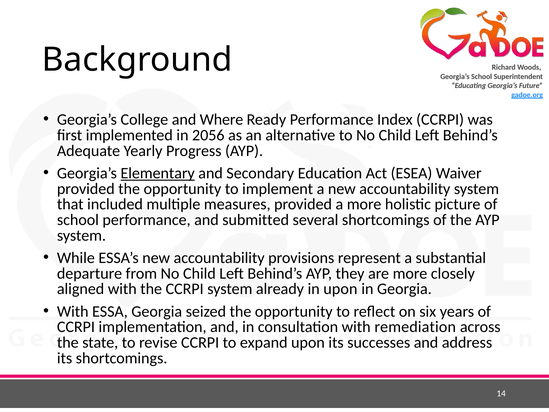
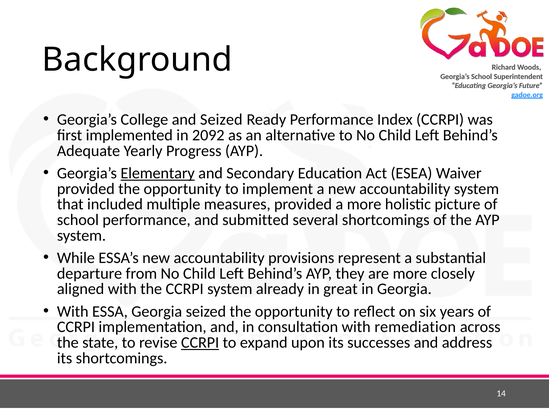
and Where: Where -> Seized
2056: 2056 -> 2092
in upon: upon -> great
CCRPI at (200, 342) underline: none -> present
